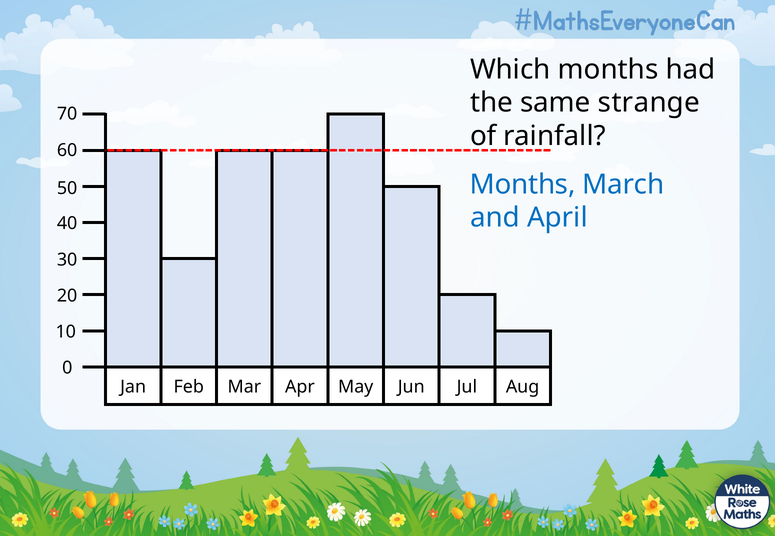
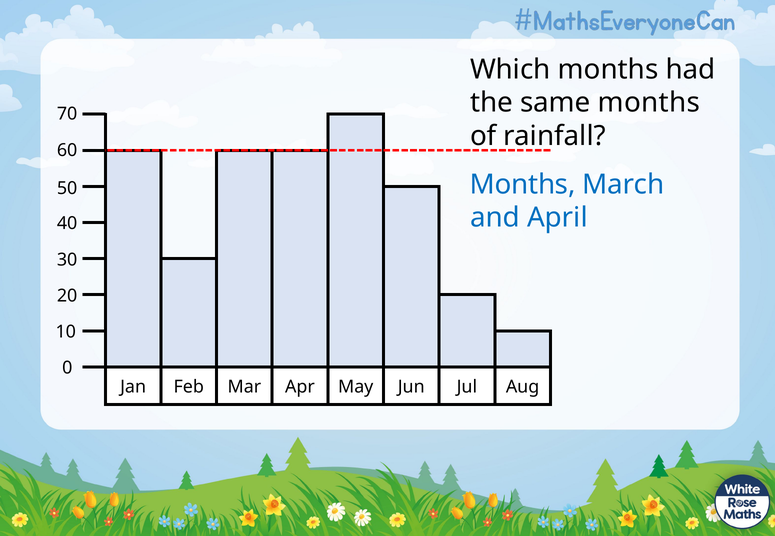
same strange: strange -> months
